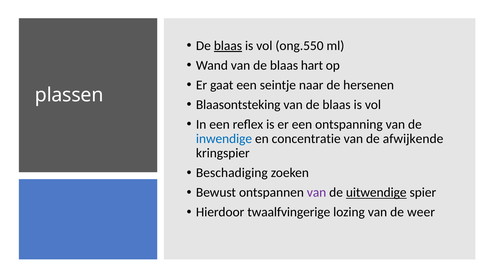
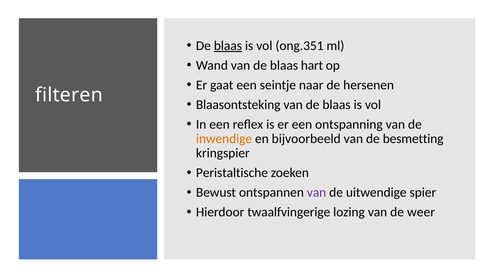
ong.550: ong.550 -> ong.351
plassen: plassen -> filteren
inwendige colour: blue -> orange
concentratie: concentratie -> bijvoorbeeld
afwijkende: afwijkende -> besmetting
Beschadiging: Beschadiging -> Peristaltische
uitwendige underline: present -> none
